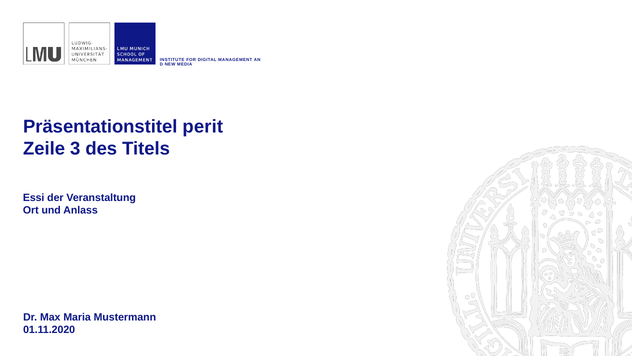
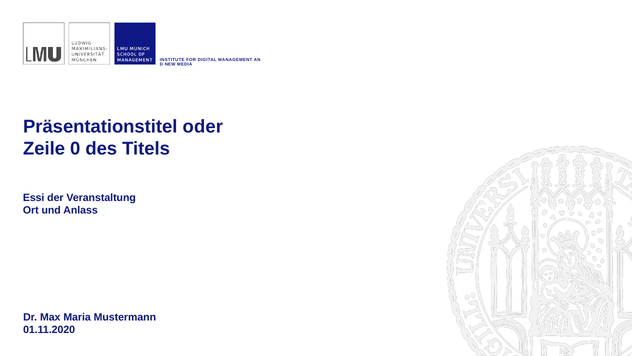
perit: perit -> oder
3: 3 -> 0
